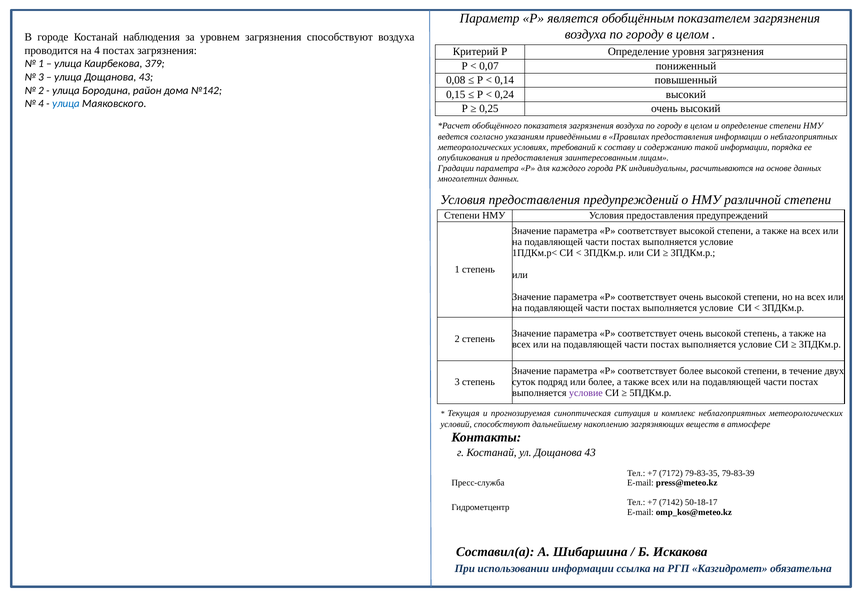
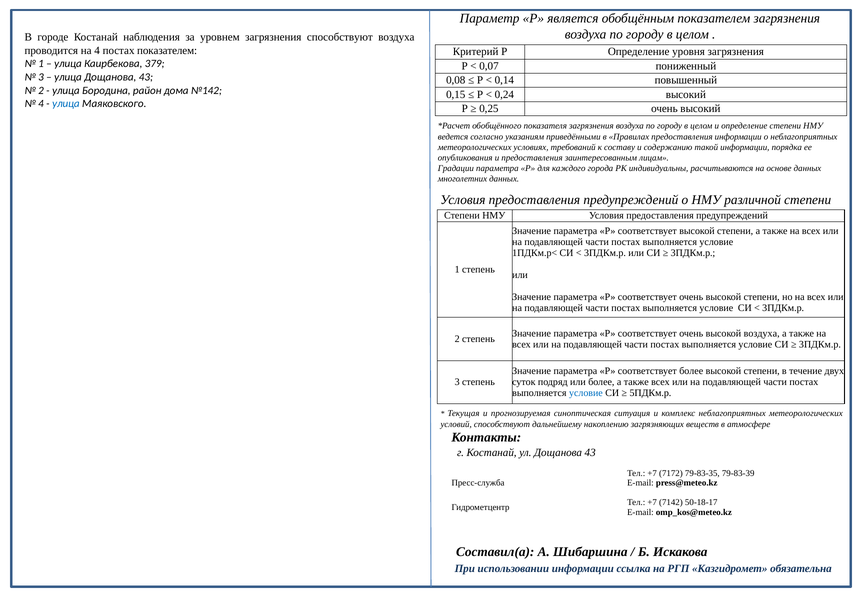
постах загрязнения: загрязнения -> показателем
высокой степень: степень -> воздуха
условие at (586, 393) colour: purple -> blue
